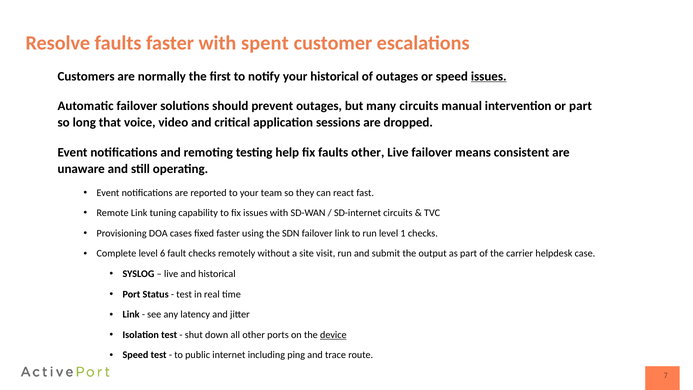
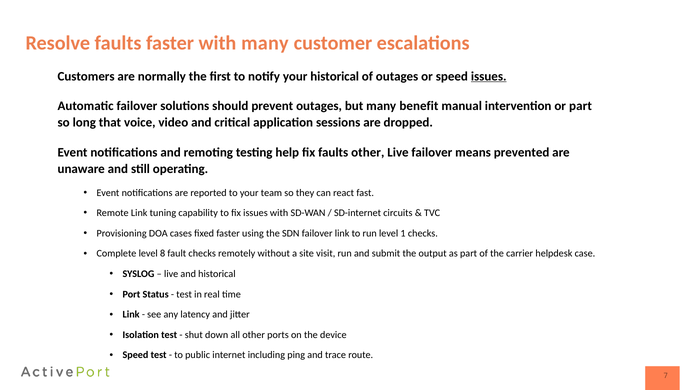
with spent: spent -> many
many circuits: circuits -> benefit
consistent: consistent -> prevented
6: 6 -> 8
device underline: present -> none
